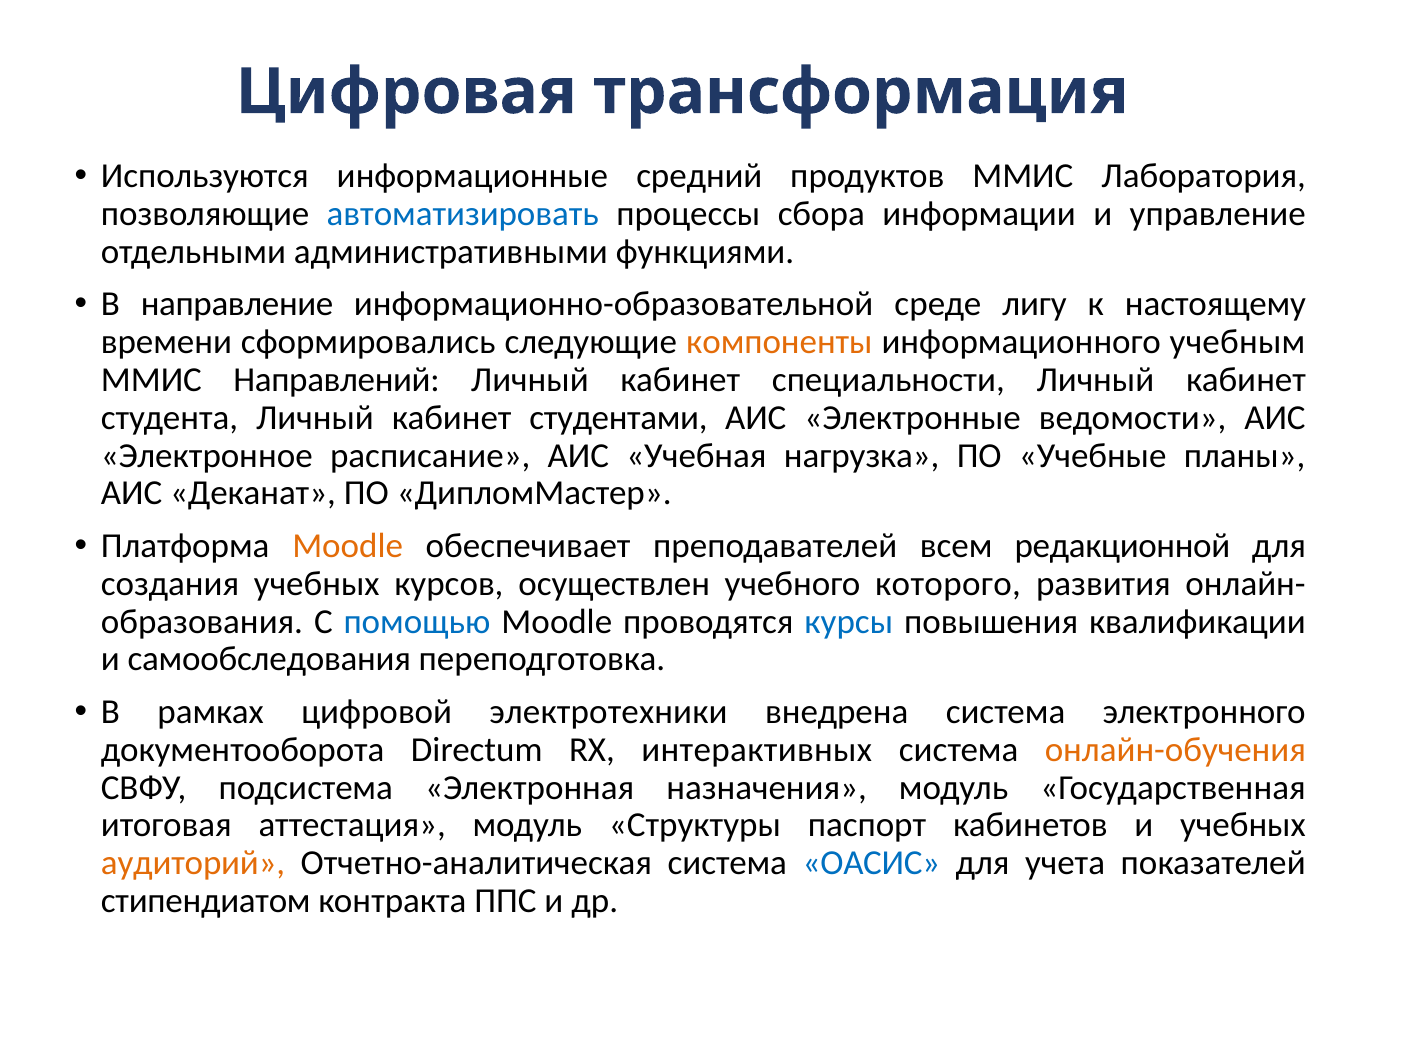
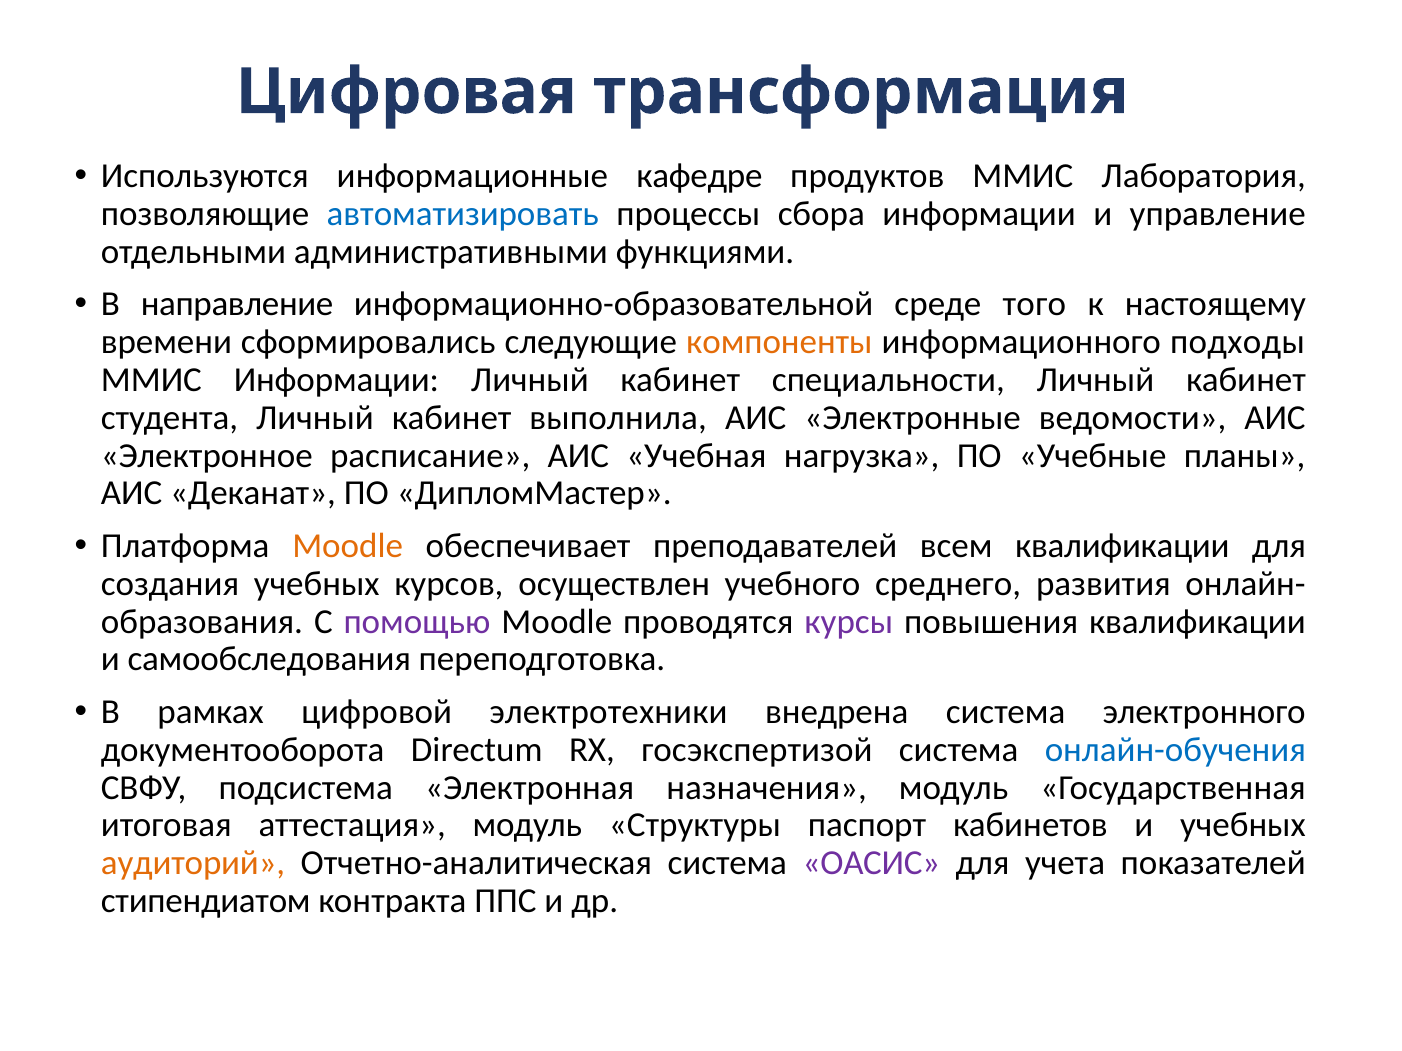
средний: средний -> кафедре
лигу: лигу -> того
учебным: учебным -> подходы
ММИС Направлений: Направлений -> Информации
студентами: студентами -> выполнила
всем редакционной: редакционной -> квалификации
которого: которого -> среднего
помощью colour: blue -> purple
курсы colour: blue -> purple
интерактивных: интерактивных -> госэкспертизой
онлайн-обучения colour: orange -> blue
ОАСИС colour: blue -> purple
